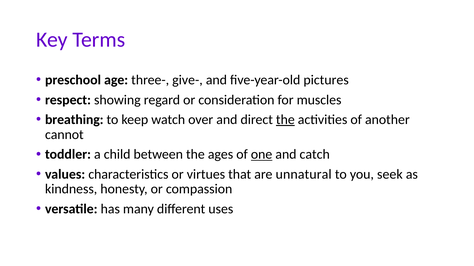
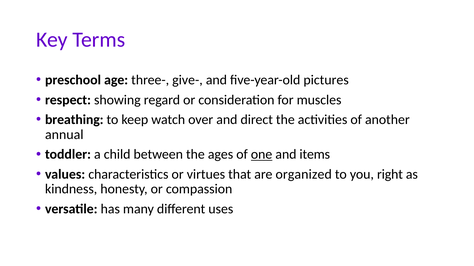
the at (285, 120) underline: present -> none
cannot: cannot -> annual
catch: catch -> items
unnatural: unnatural -> organized
seek: seek -> right
